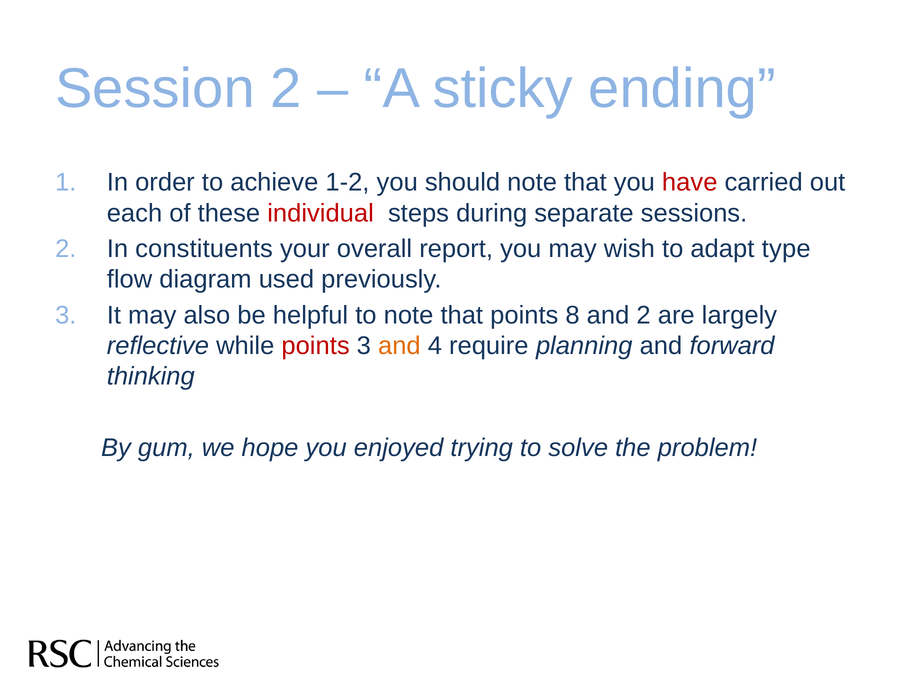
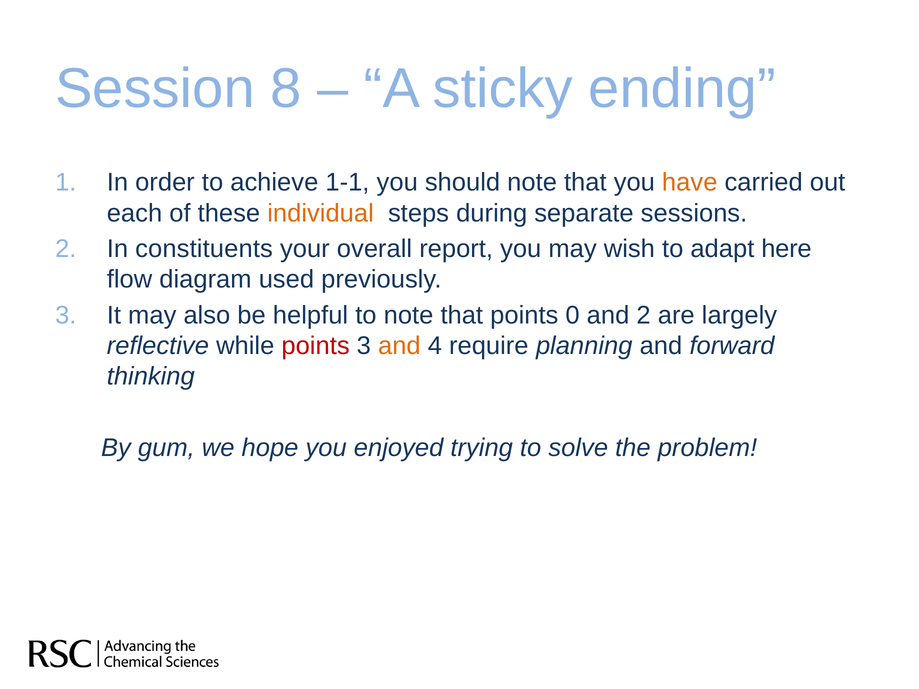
Session 2: 2 -> 8
1-2: 1-2 -> 1-1
have colour: red -> orange
individual colour: red -> orange
type: type -> here
8: 8 -> 0
